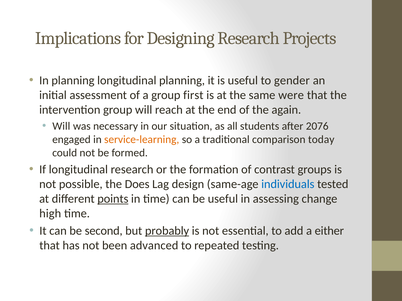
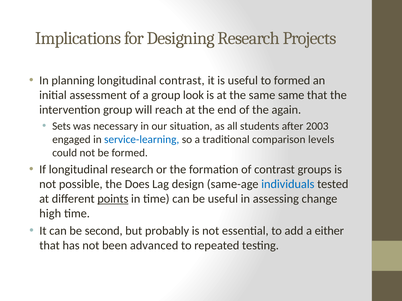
longitudinal planning: planning -> contrast
to gender: gender -> formed
first: first -> look
same were: were -> same
Will at (61, 126): Will -> Sets
2076: 2076 -> 2003
service-learning colour: orange -> blue
today: today -> levels
probably underline: present -> none
